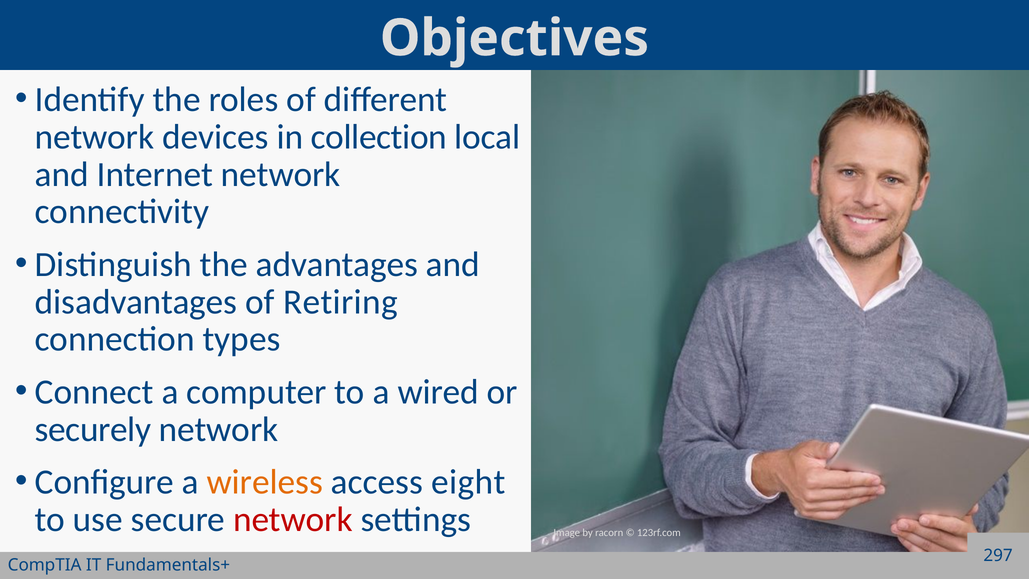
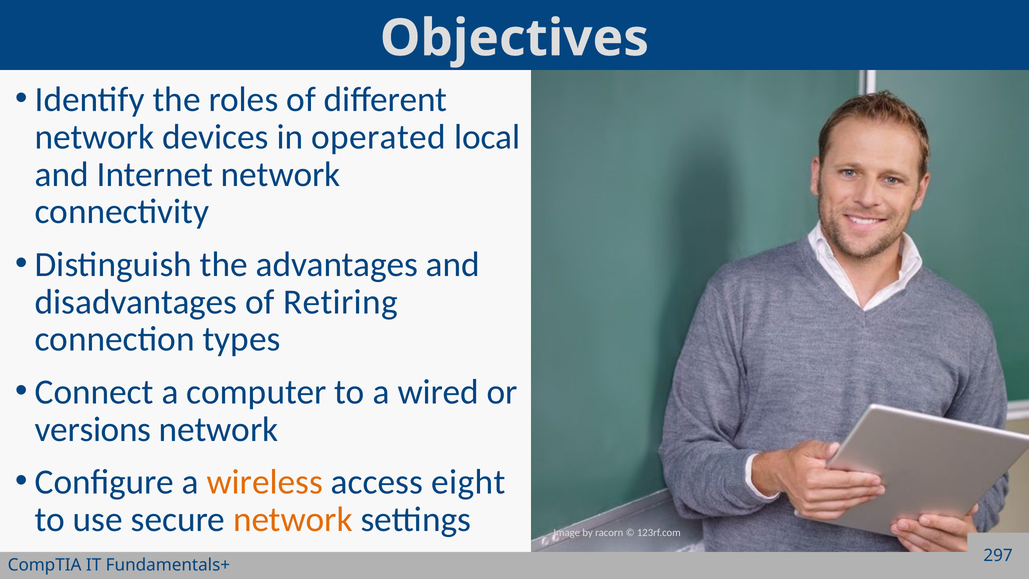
collection: collection -> operated
securely: securely -> versions
network at (293, 519) colour: red -> orange
